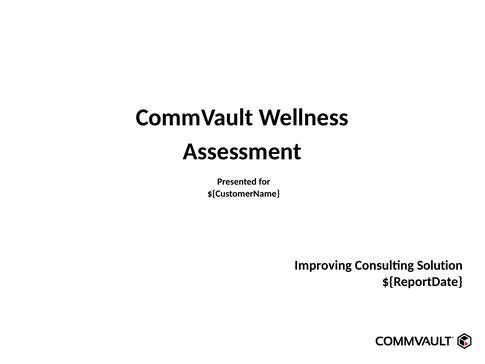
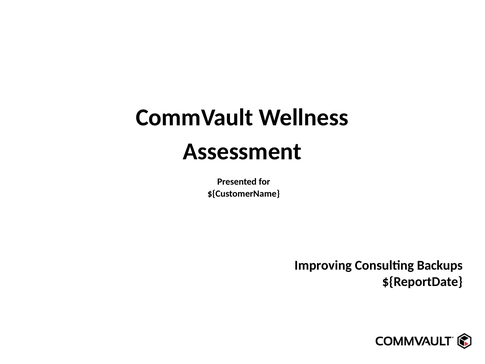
Solution: Solution -> Backups
